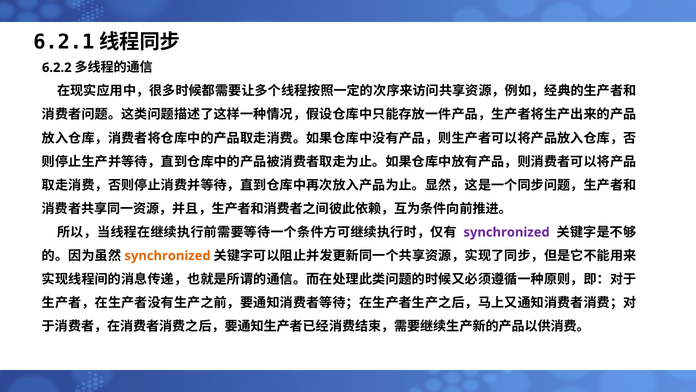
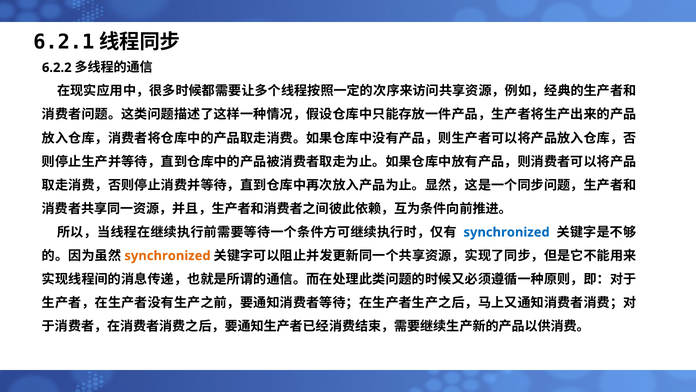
synchronized at (507, 232) colour: purple -> blue
